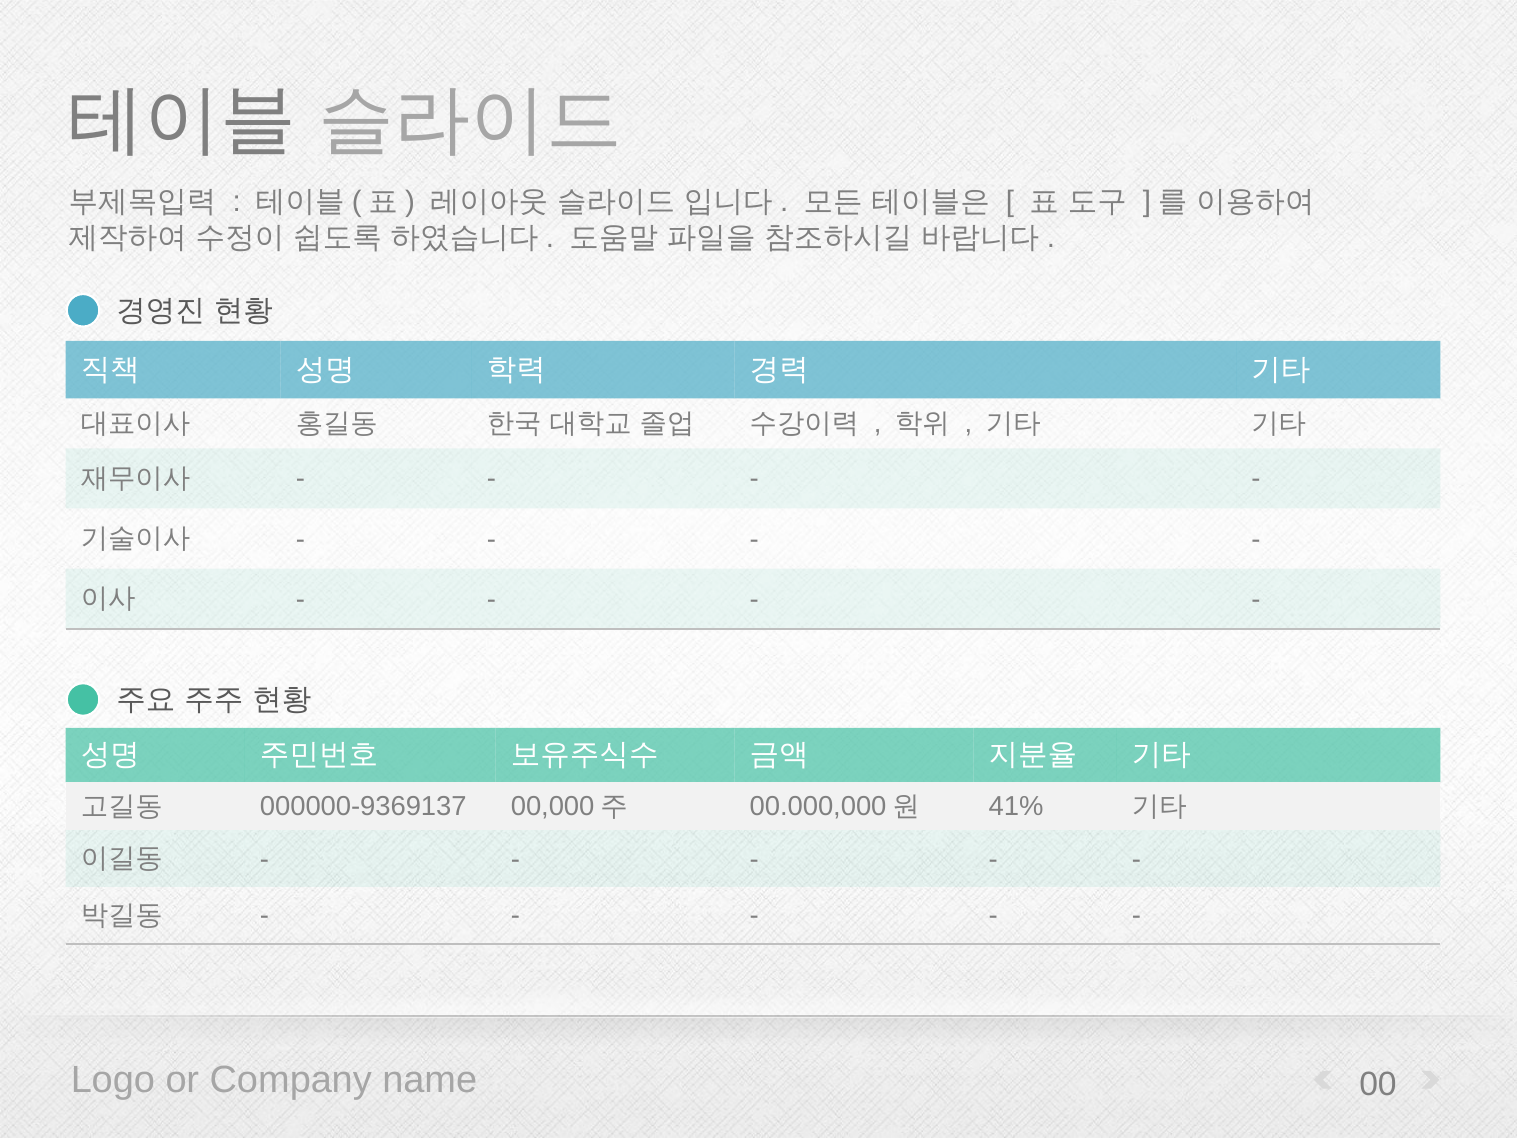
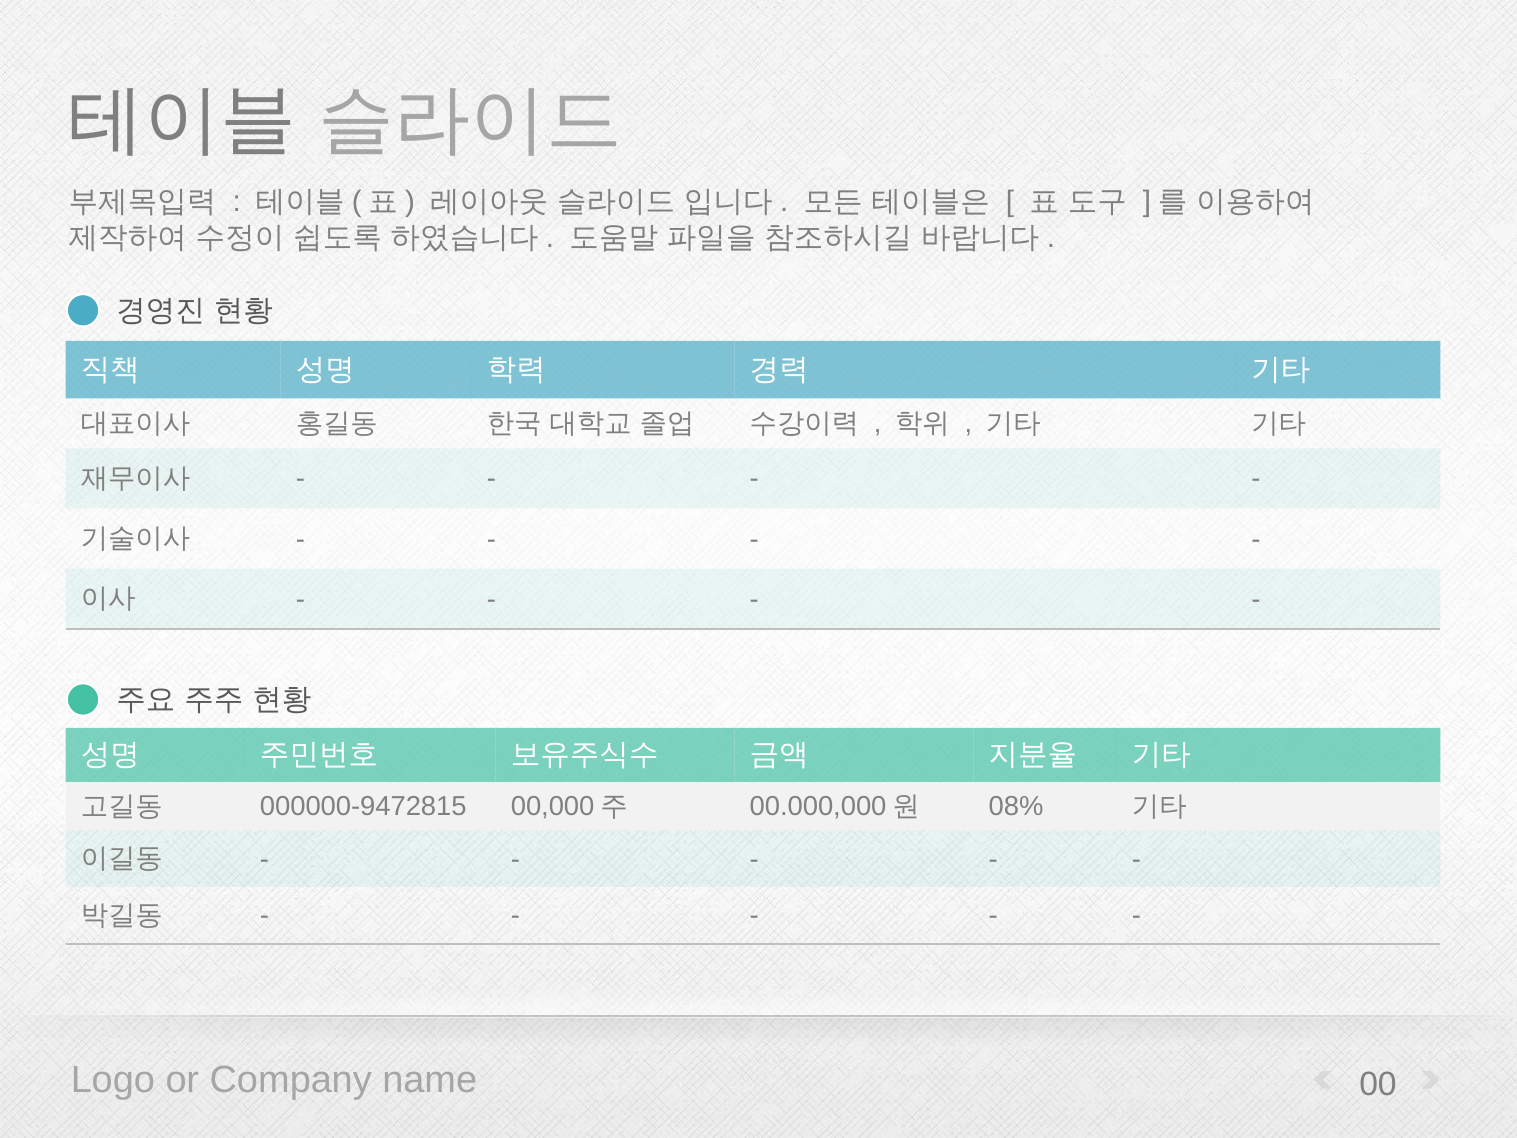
000000-9369137: 000000-9369137 -> 000000-9472815
41%: 41% -> 08%
